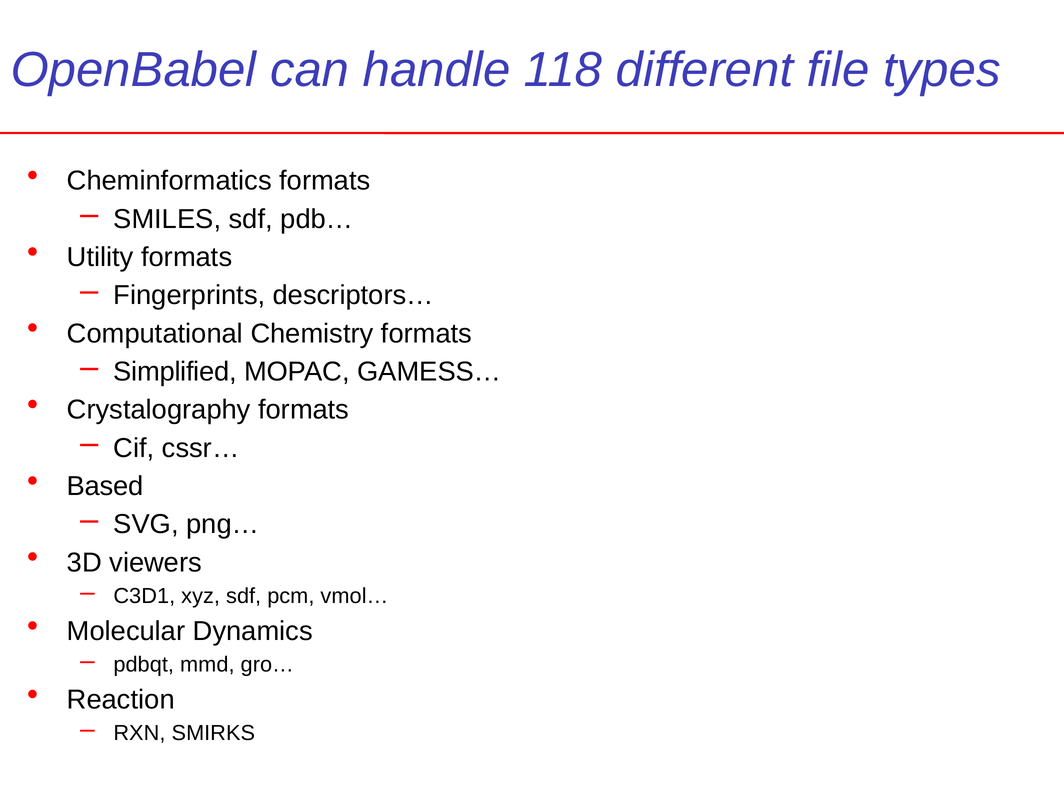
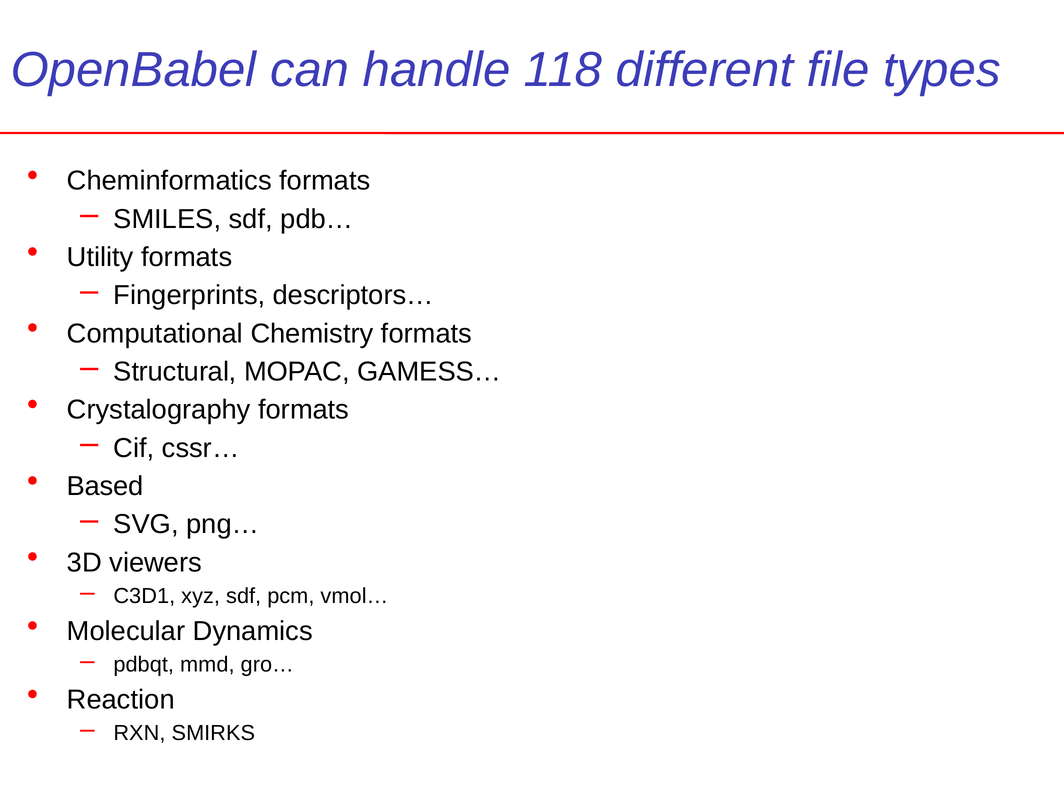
Simplified: Simplified -> Structural
